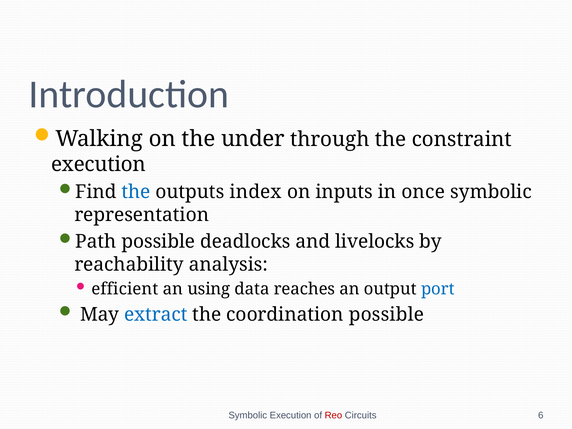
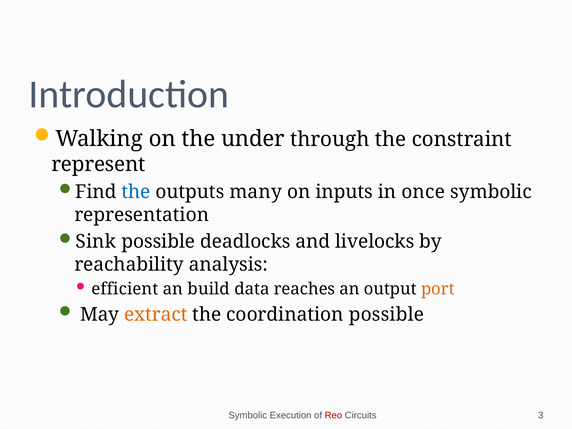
execution at (98, 164): execution -> represent
index: index -> many
Path: Path -> Sink
using: using -> build
port colour: blue -> orange
extract colour: blue -> orange
6: 6 -> 3
